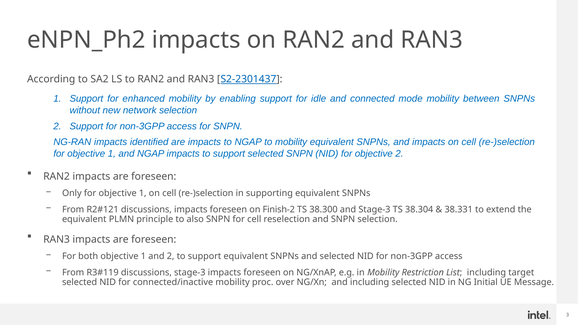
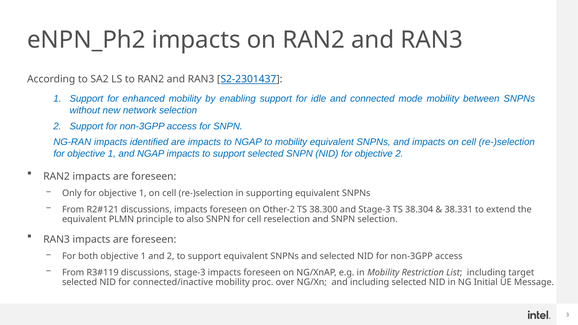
Finish-2: Finish-2 -> Other-2
